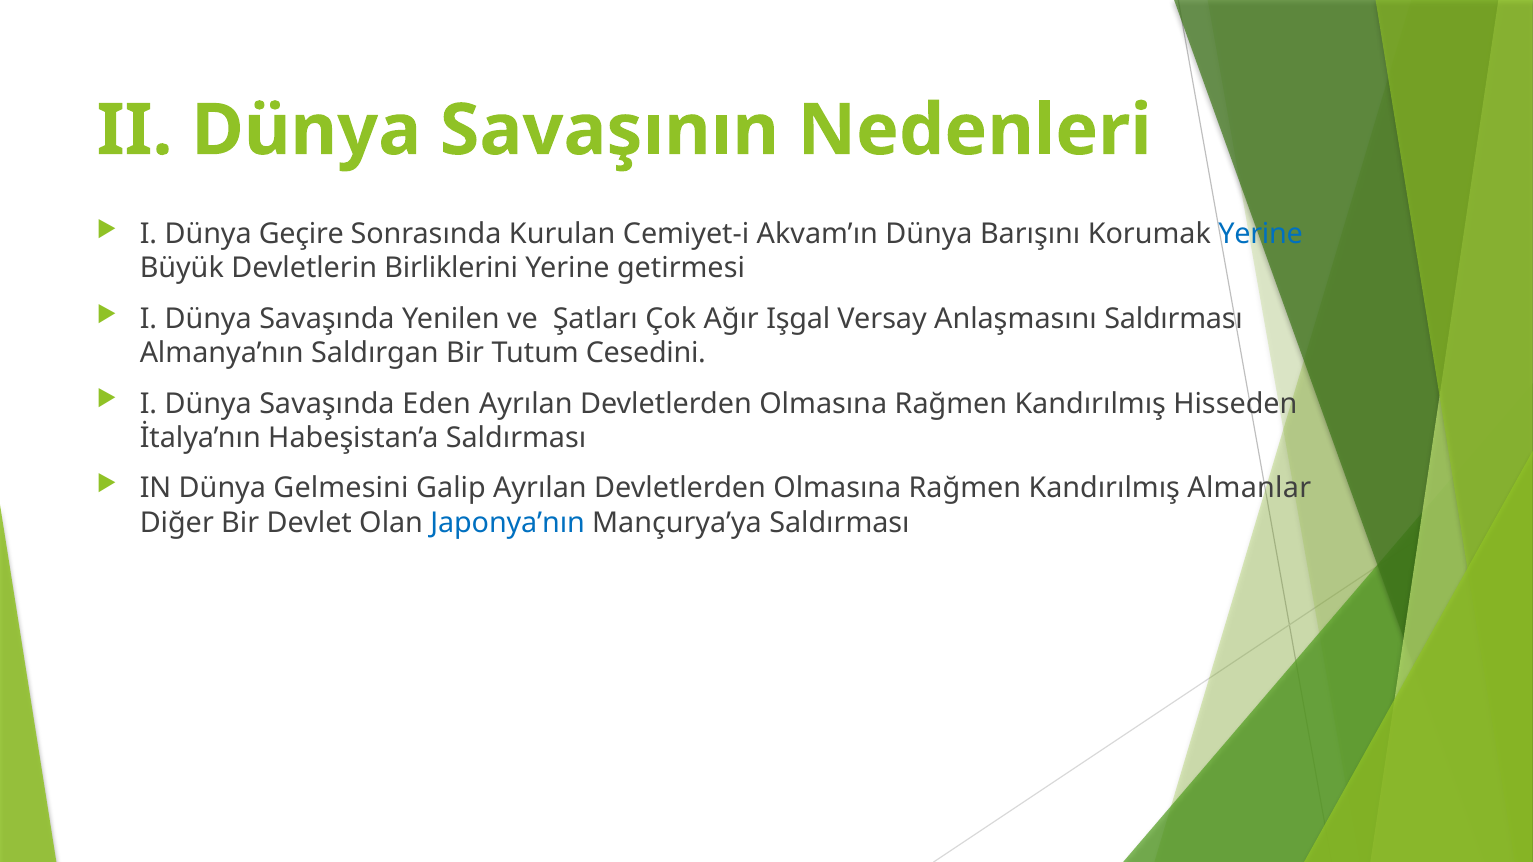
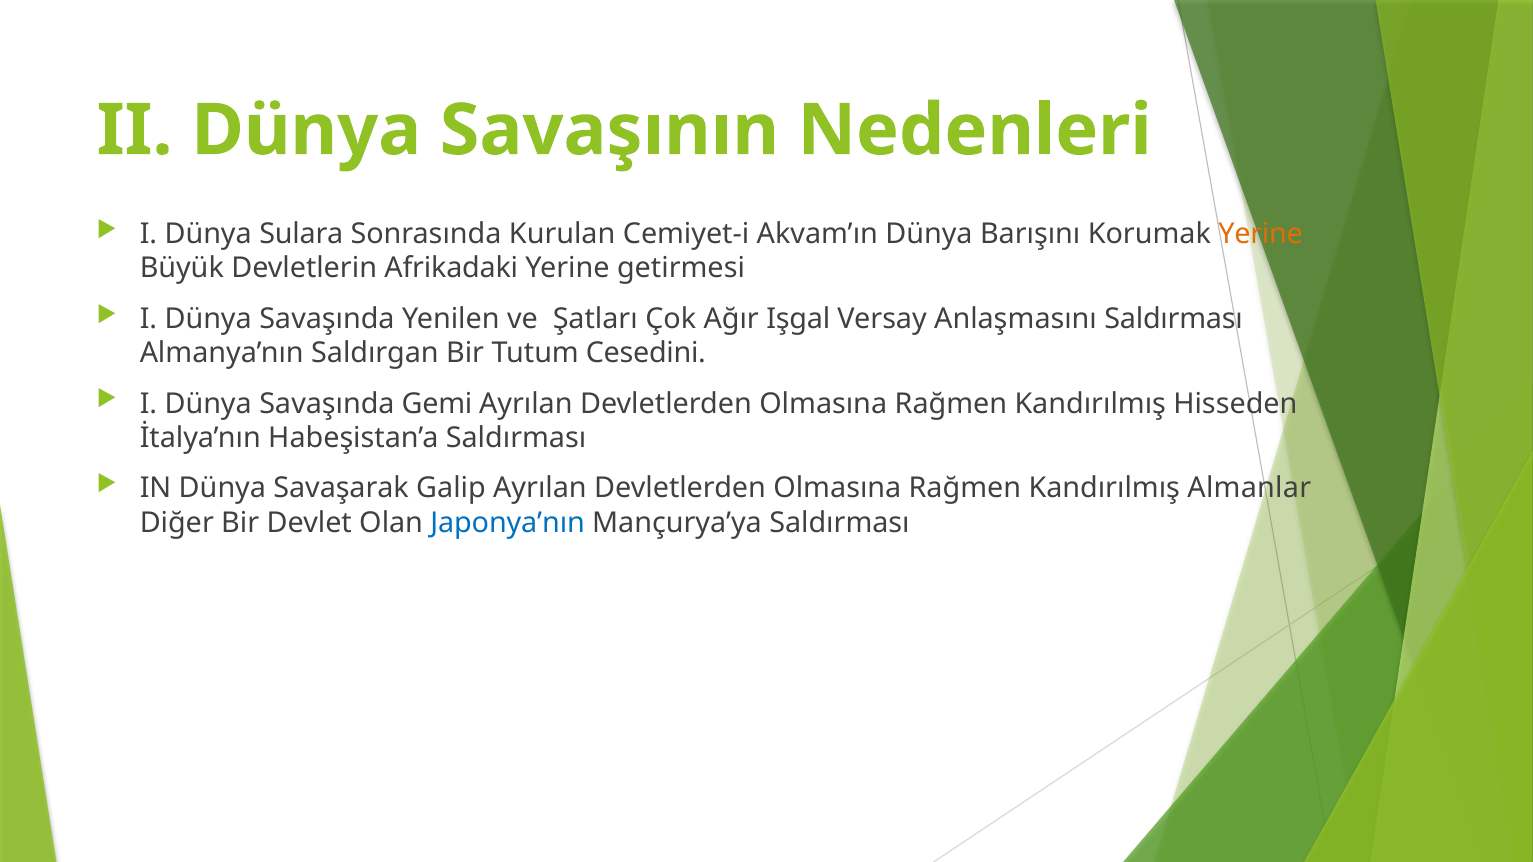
Geçire: Geçire -> Sulara
Yerine at (1261, 234) colour: blue -> orange
Birliklerini: Birliklerini -> Afrikadaki
Eden: Eden -> Gemi
Gelmesini: Gelmesini -> Savaşarak
